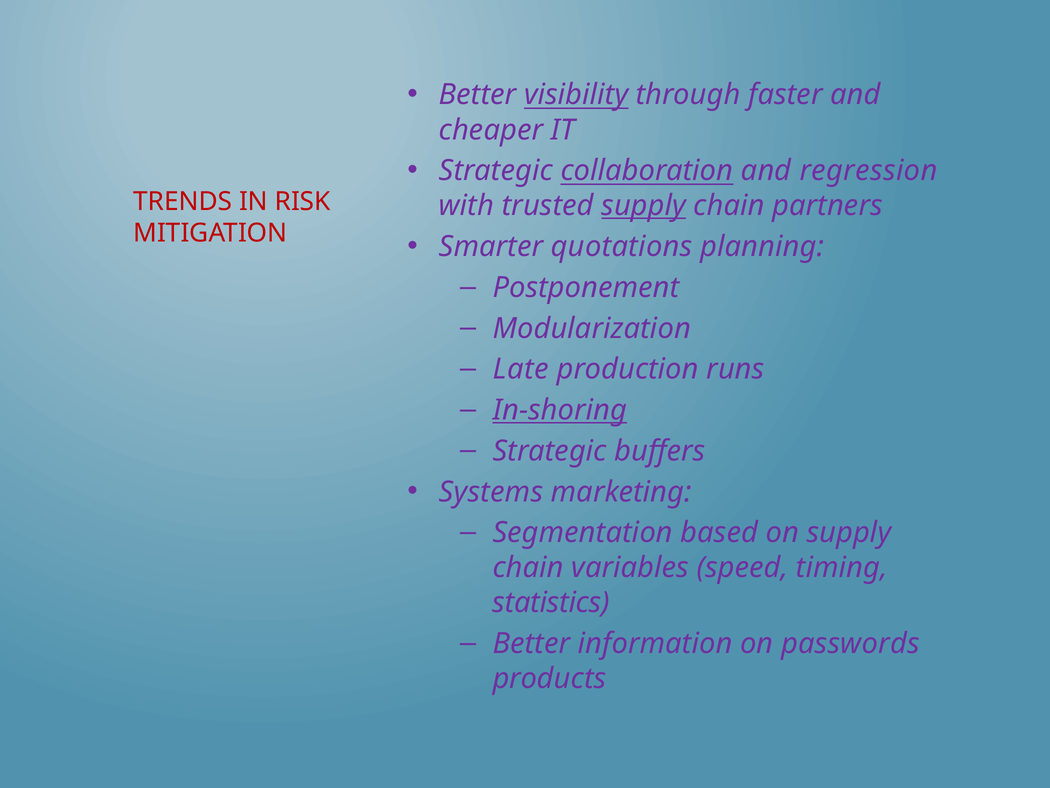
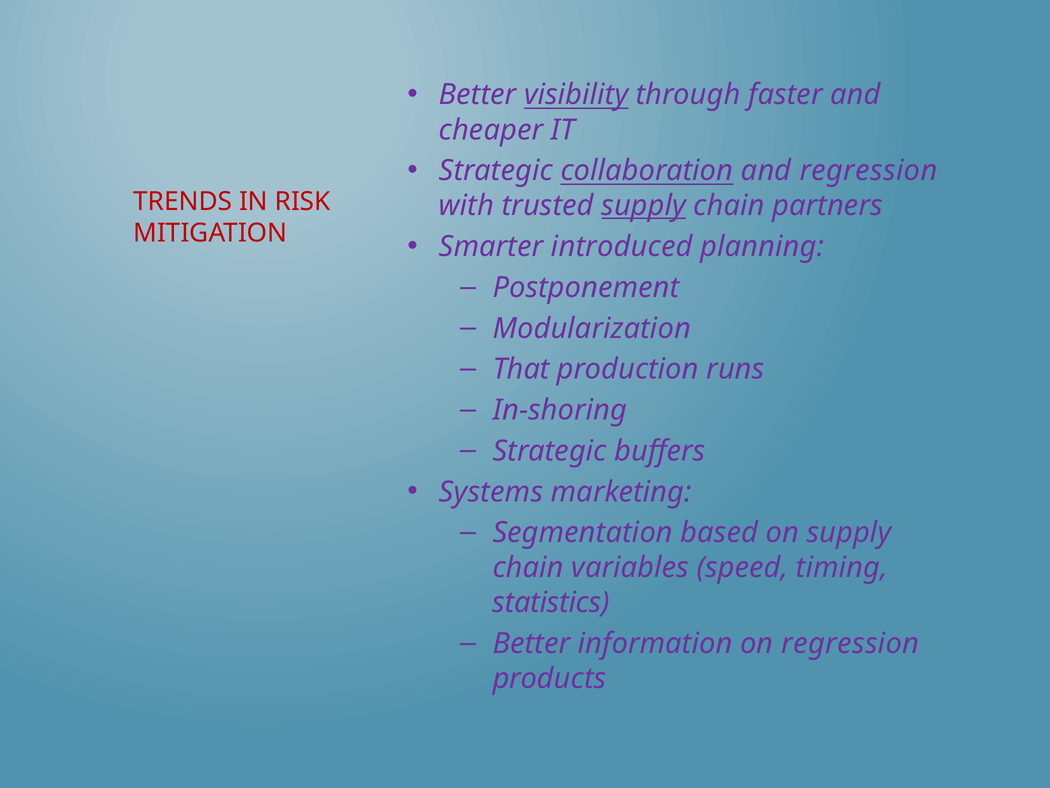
quotations: quotations -> introduced
Late: Late -> That
In-shoring underline: present -> none
on passwords: passwords -> regression
